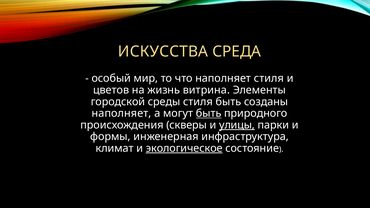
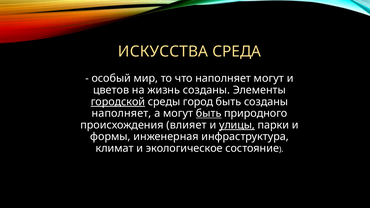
наполняет стиля: стиля -> могут
жизнь витрина: витрина -> созданы
городской underline: none -> present
среды стиля: стиля -> город
скверы: скверы -> влияет
экологическое underline: present -> none
